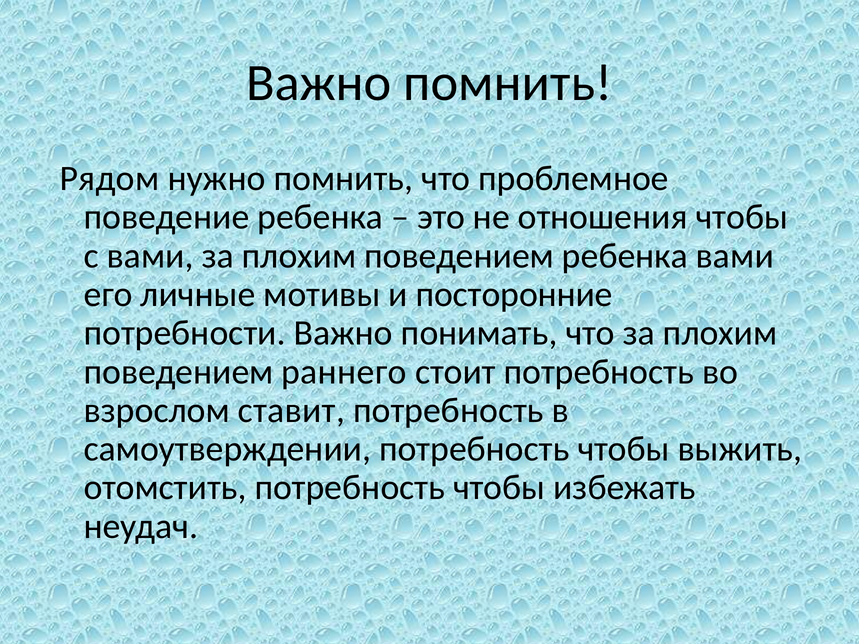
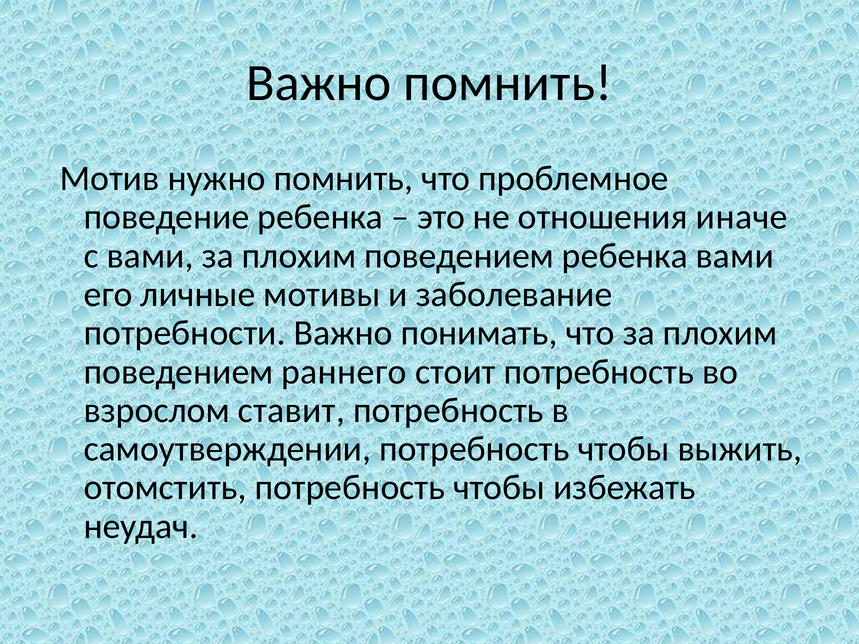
Рядом: Рядом -> Мотив
отношения чтобы: чтобы -> иначе
посторонние: посторонние -> заболевание
